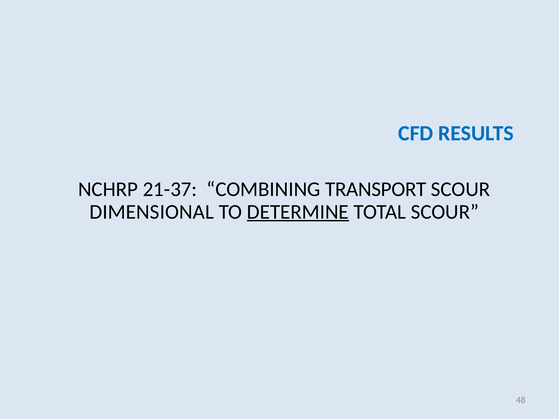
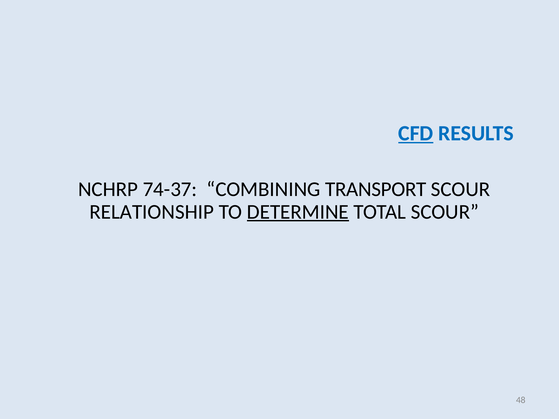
CFD underline: none -> present
21-37: 21-37 -> 74-37
DIMENSIONAL: DIMENSIONAL -> RELATIONSHIP
